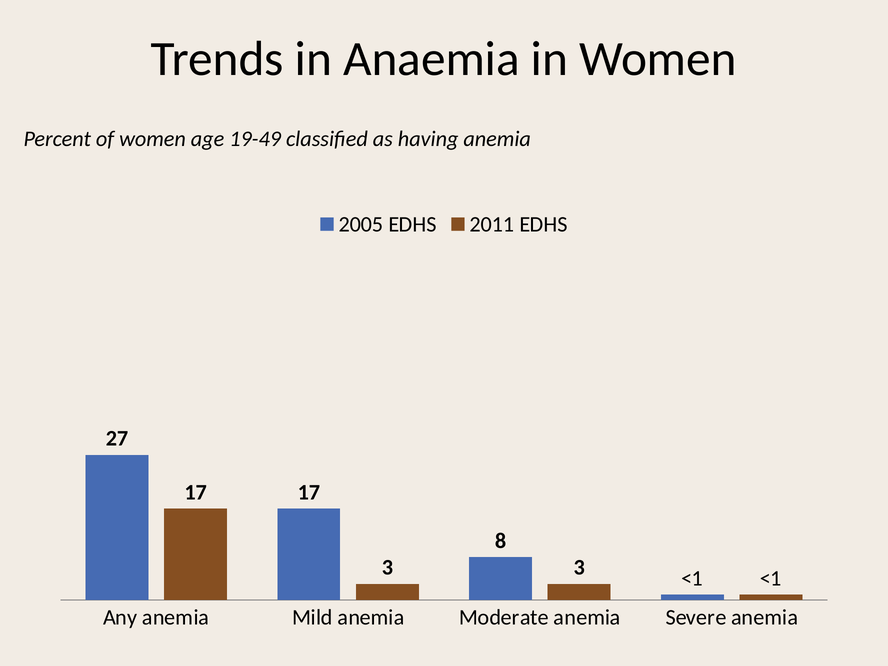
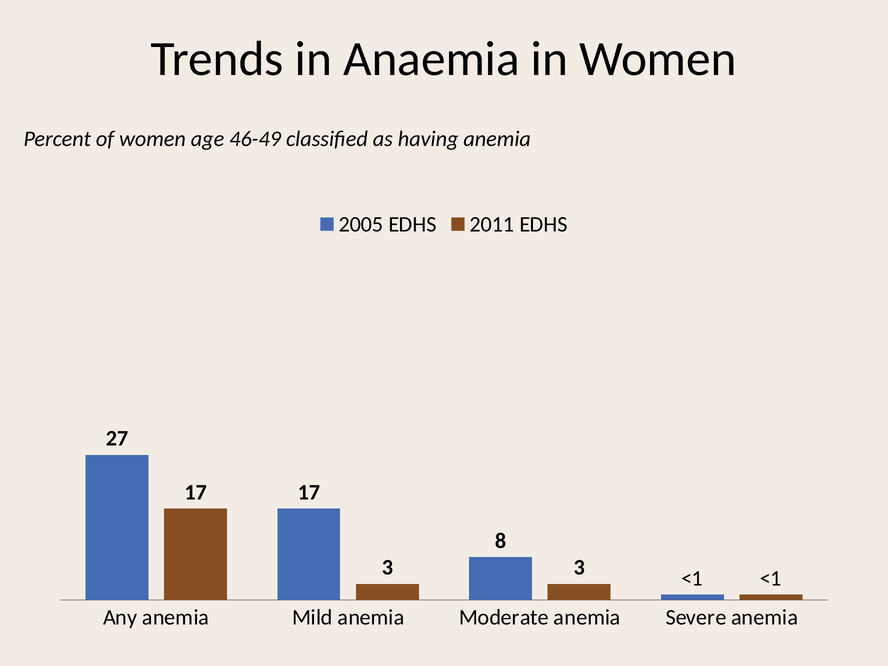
19-49: 19-49 -> 46-49
